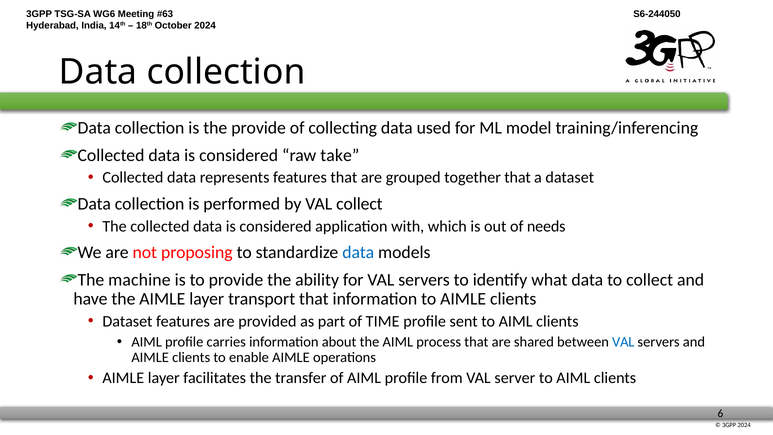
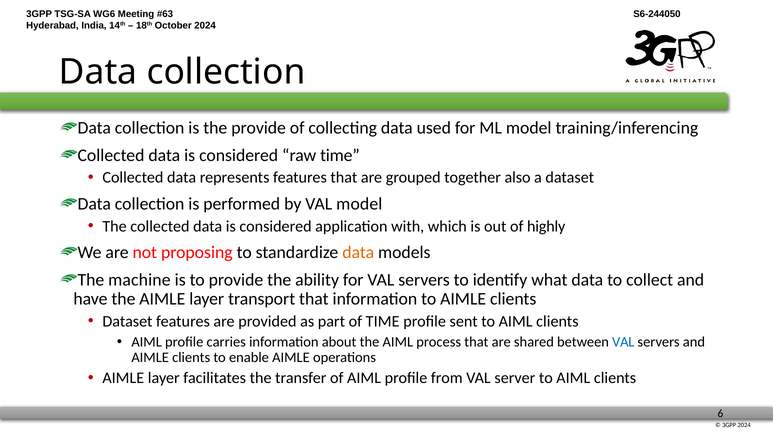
raw take: take -> time
together that: that -> also
VAL collect: collect -> model
needs: needs -> highly
data at (358, 252) colour: blue -> orange
